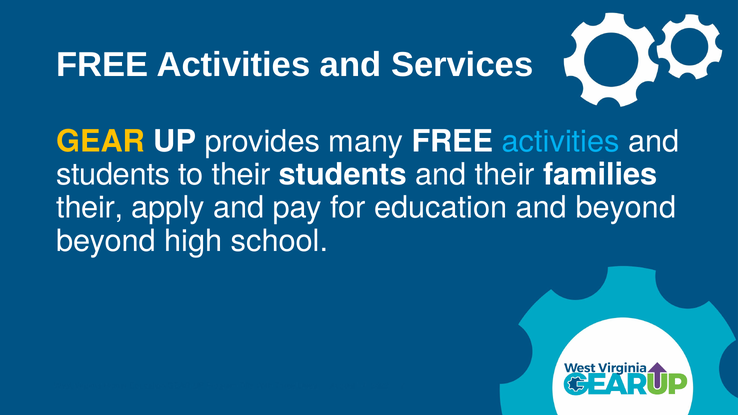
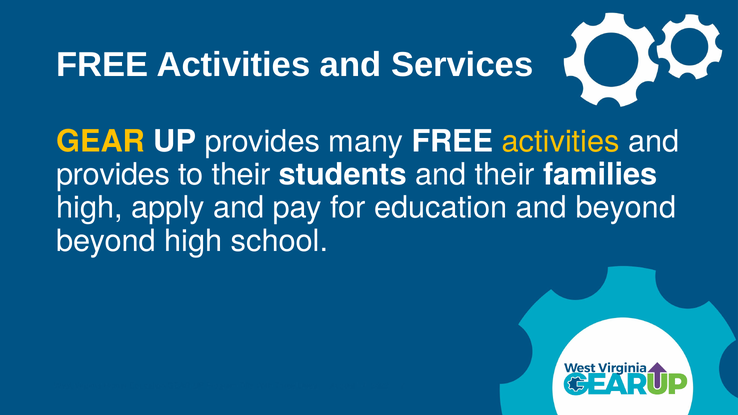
activities at (561, 141) colour: light blue -> yellow
students at (113, 175): students -> provides
their at (90, 208): their -> high
